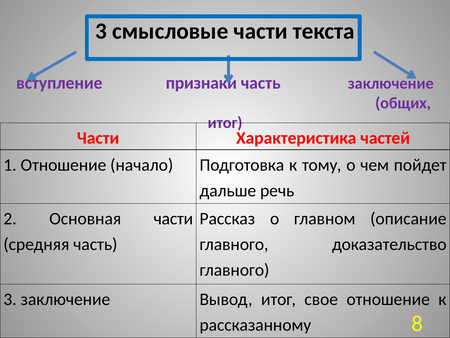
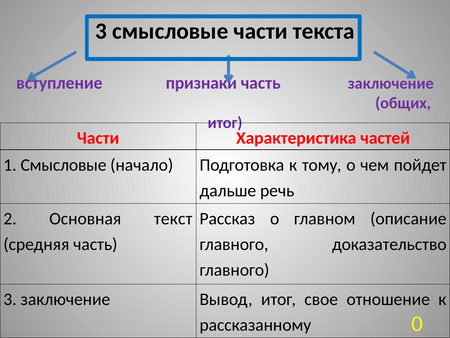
1 Отношение: Отношение -> Смысловые
Основная части: части -> текст
8: 8 -> 0
